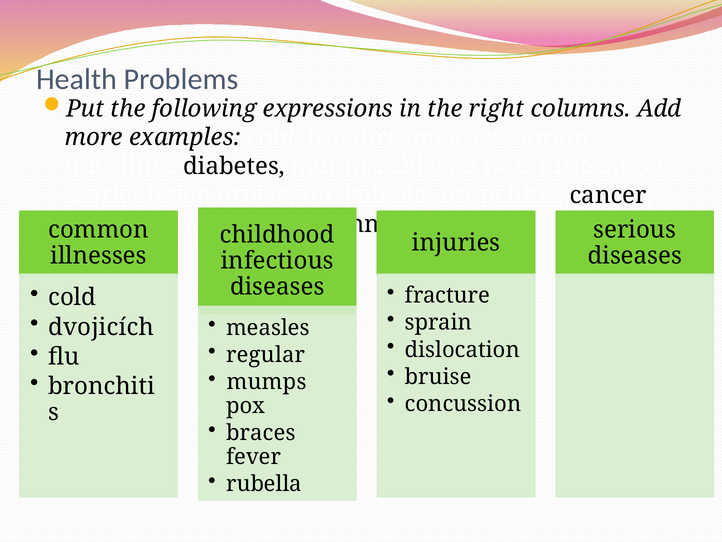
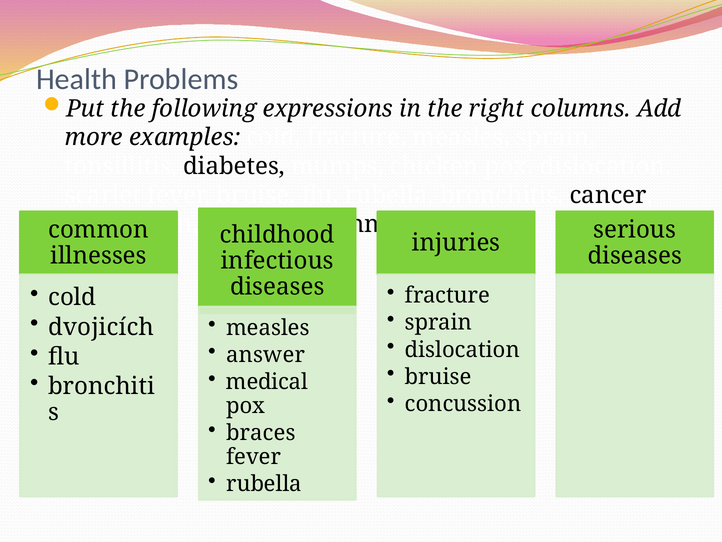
regular: regular -> answer
mumps at (267, 382): mumps -> medical
